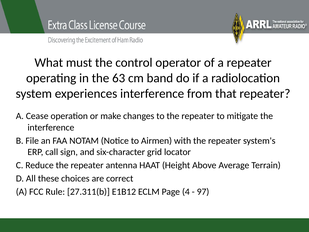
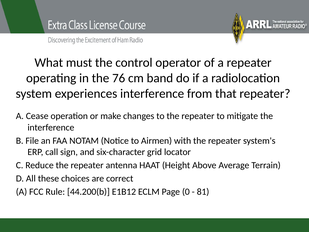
63: 63 -> 76
27.311(b: 27.311(b -> 44.200(b
4: 4 -> 0
97: 97 -> 81
